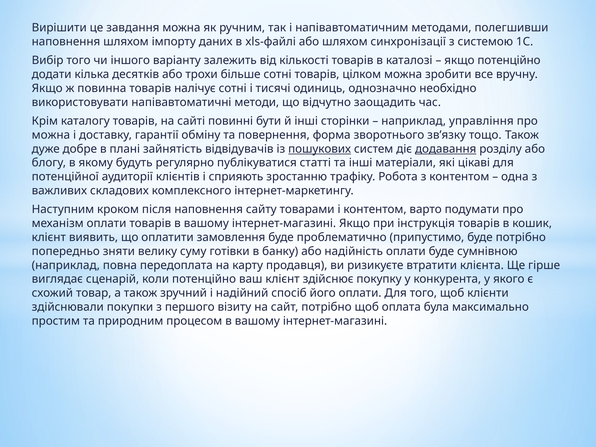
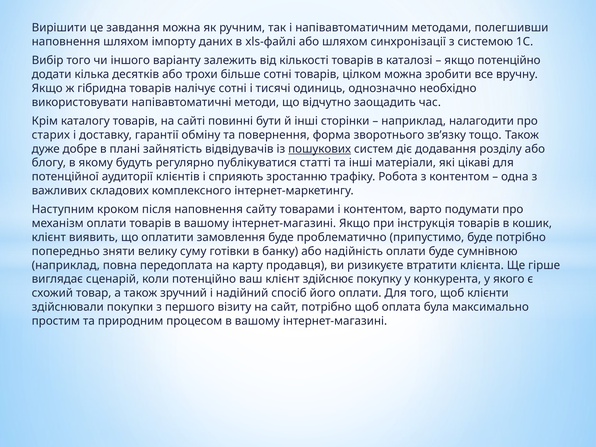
повинна: повинна -> гібридна
управління: управління -> налагодити
можна at (51, 135): можна -> старих
додавання underline: present -> none
